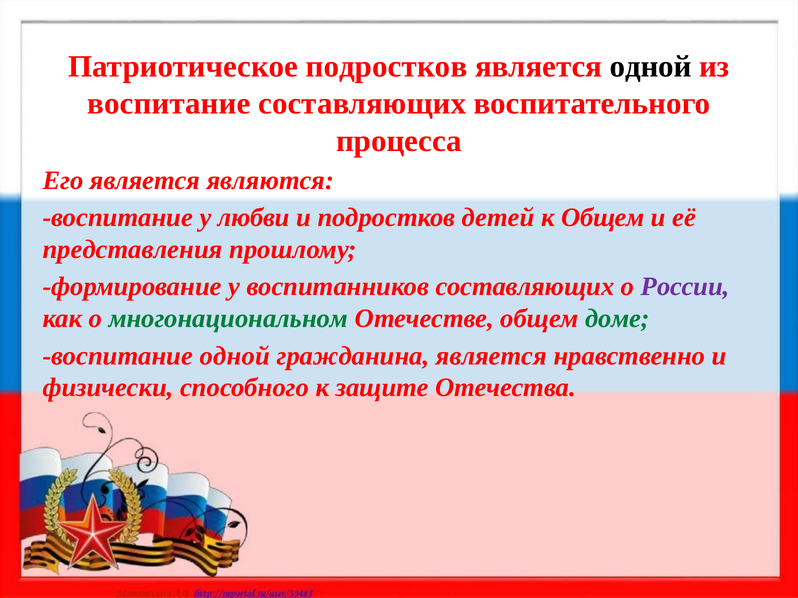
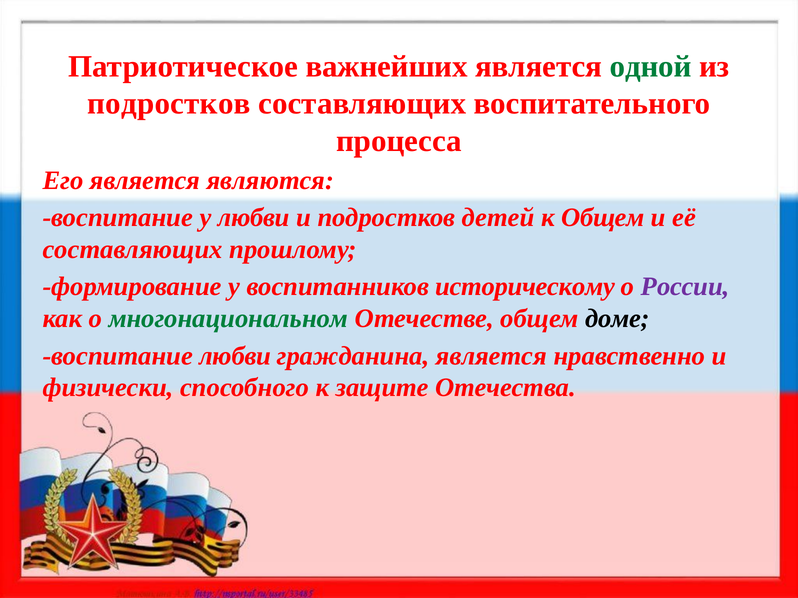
Патриотическое подростков: подростков -> важнейших
одной at (651, 66) colour: black -> green
воспитание at (169, 104): воспитание -> подростков
представления at (133, 250): представления -> составляющих
воспитанников составляющих: составляющих -> историческому
доме colour: green -> black
воспитание одной: одной -> любви
